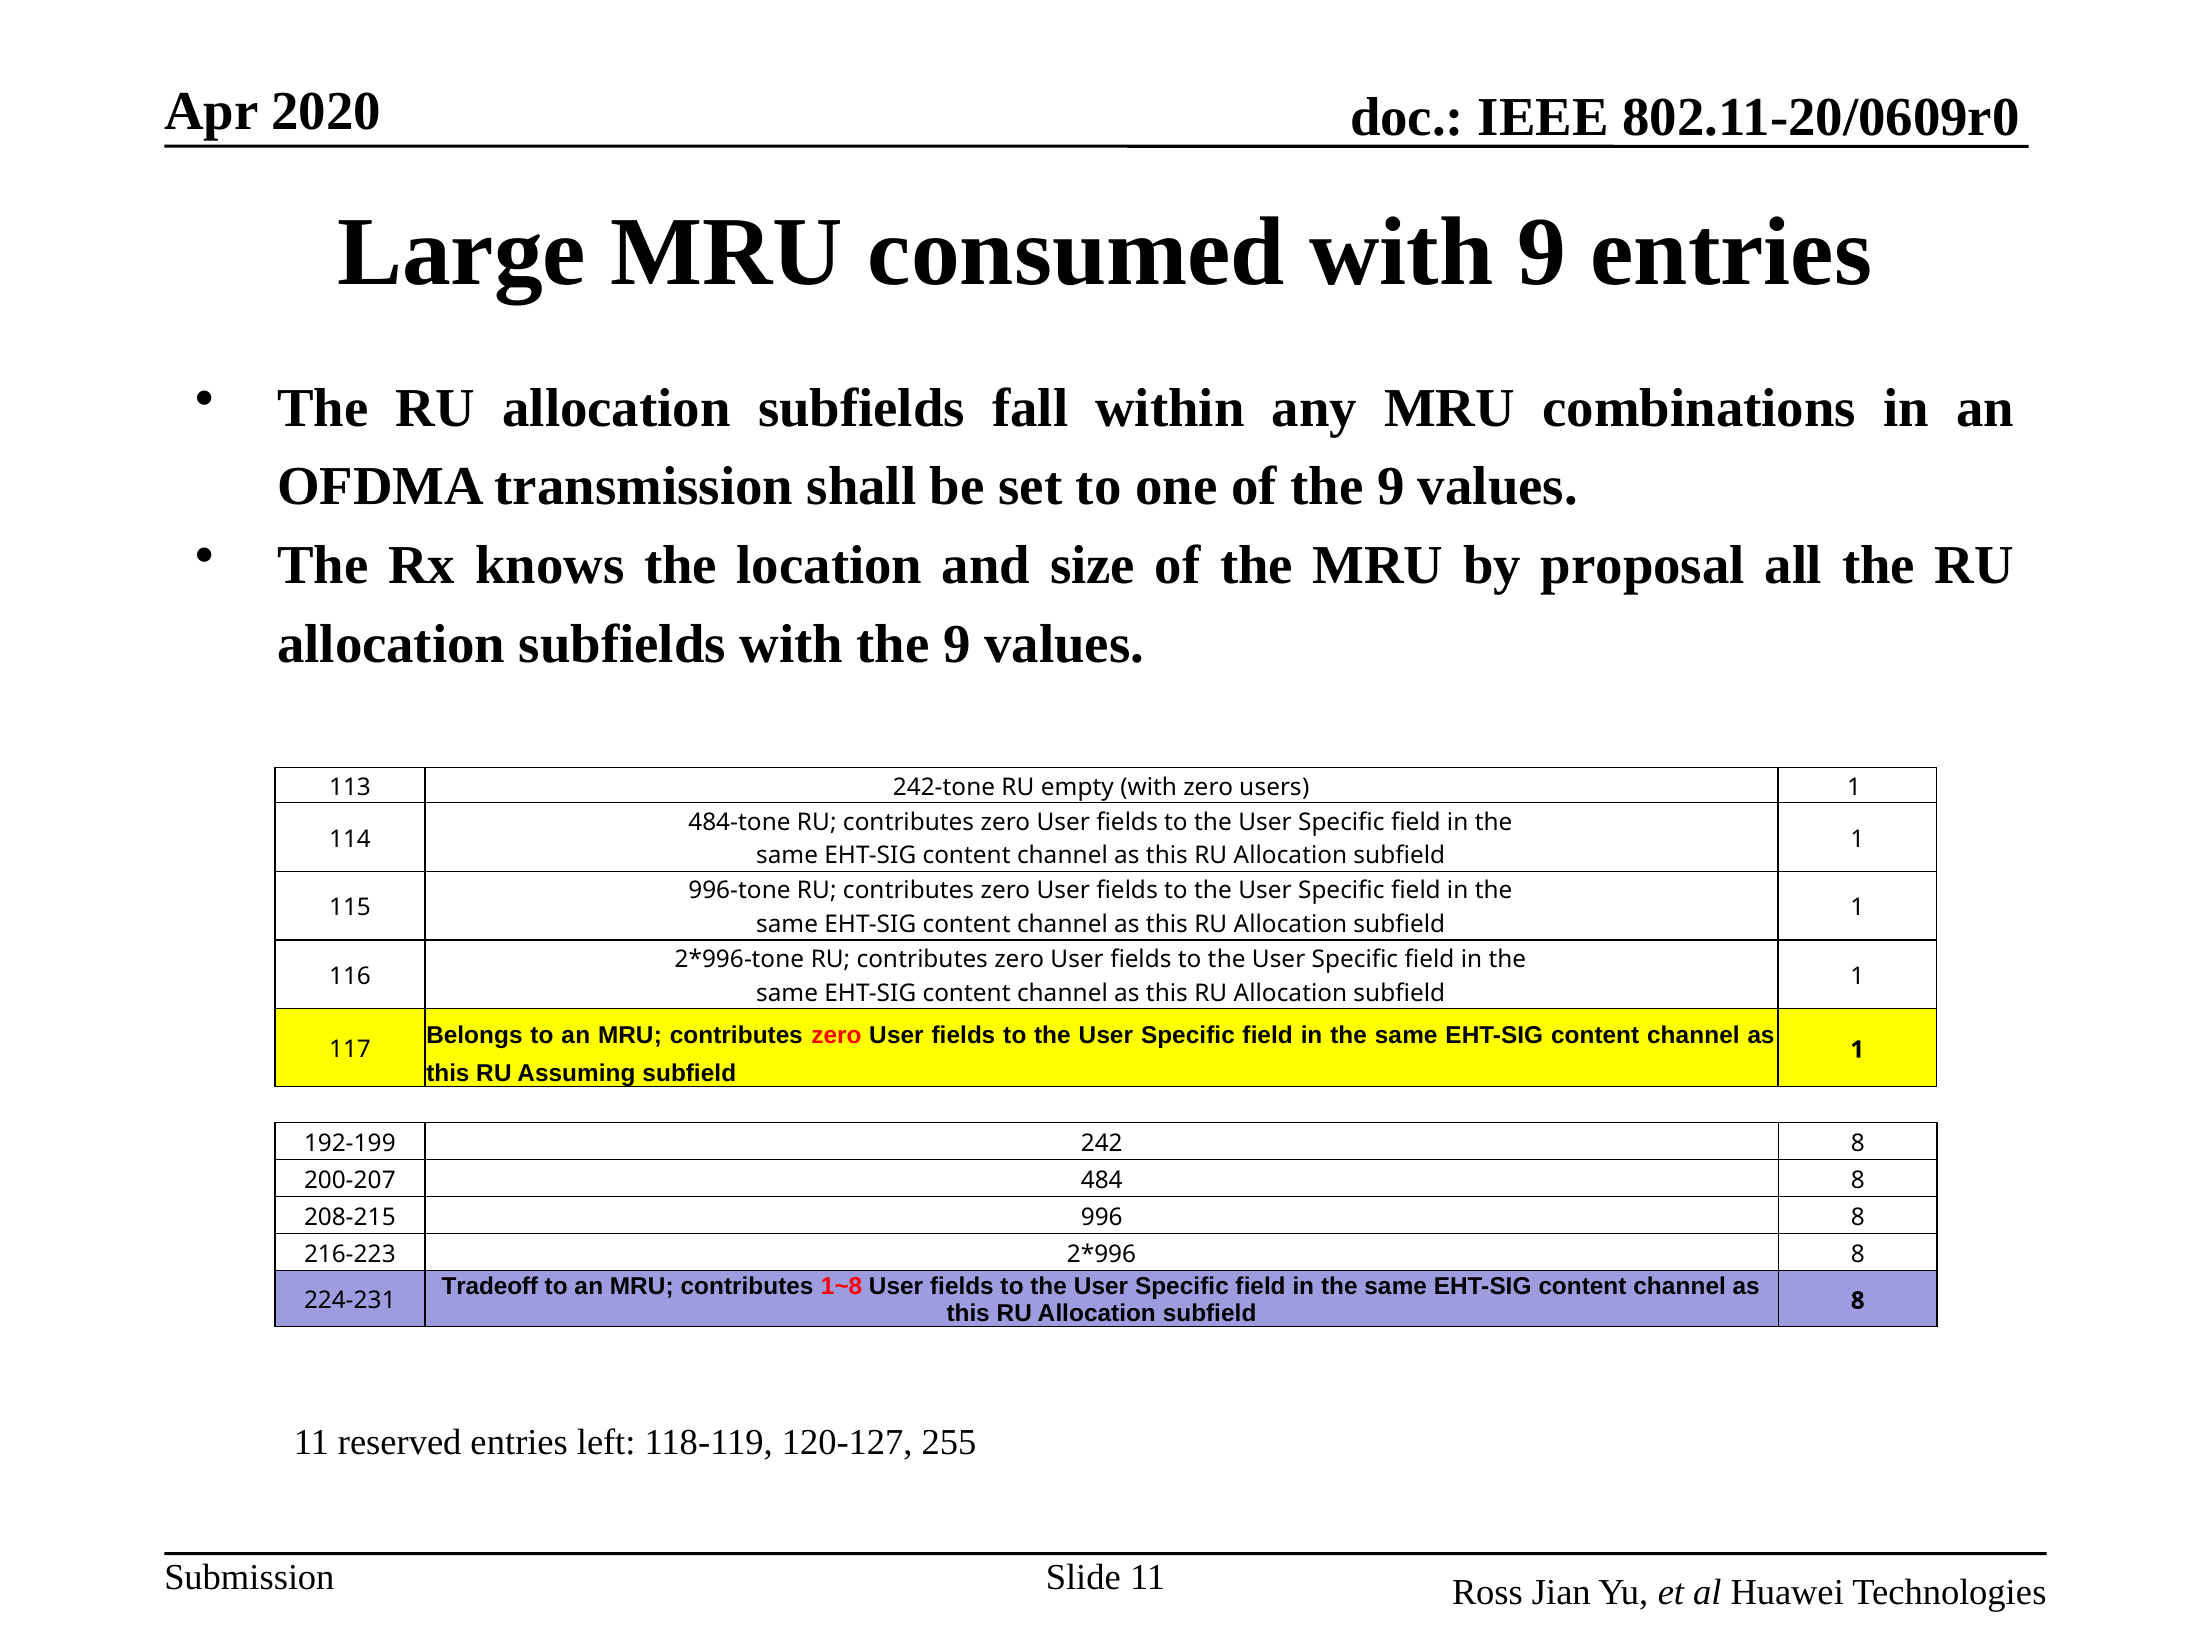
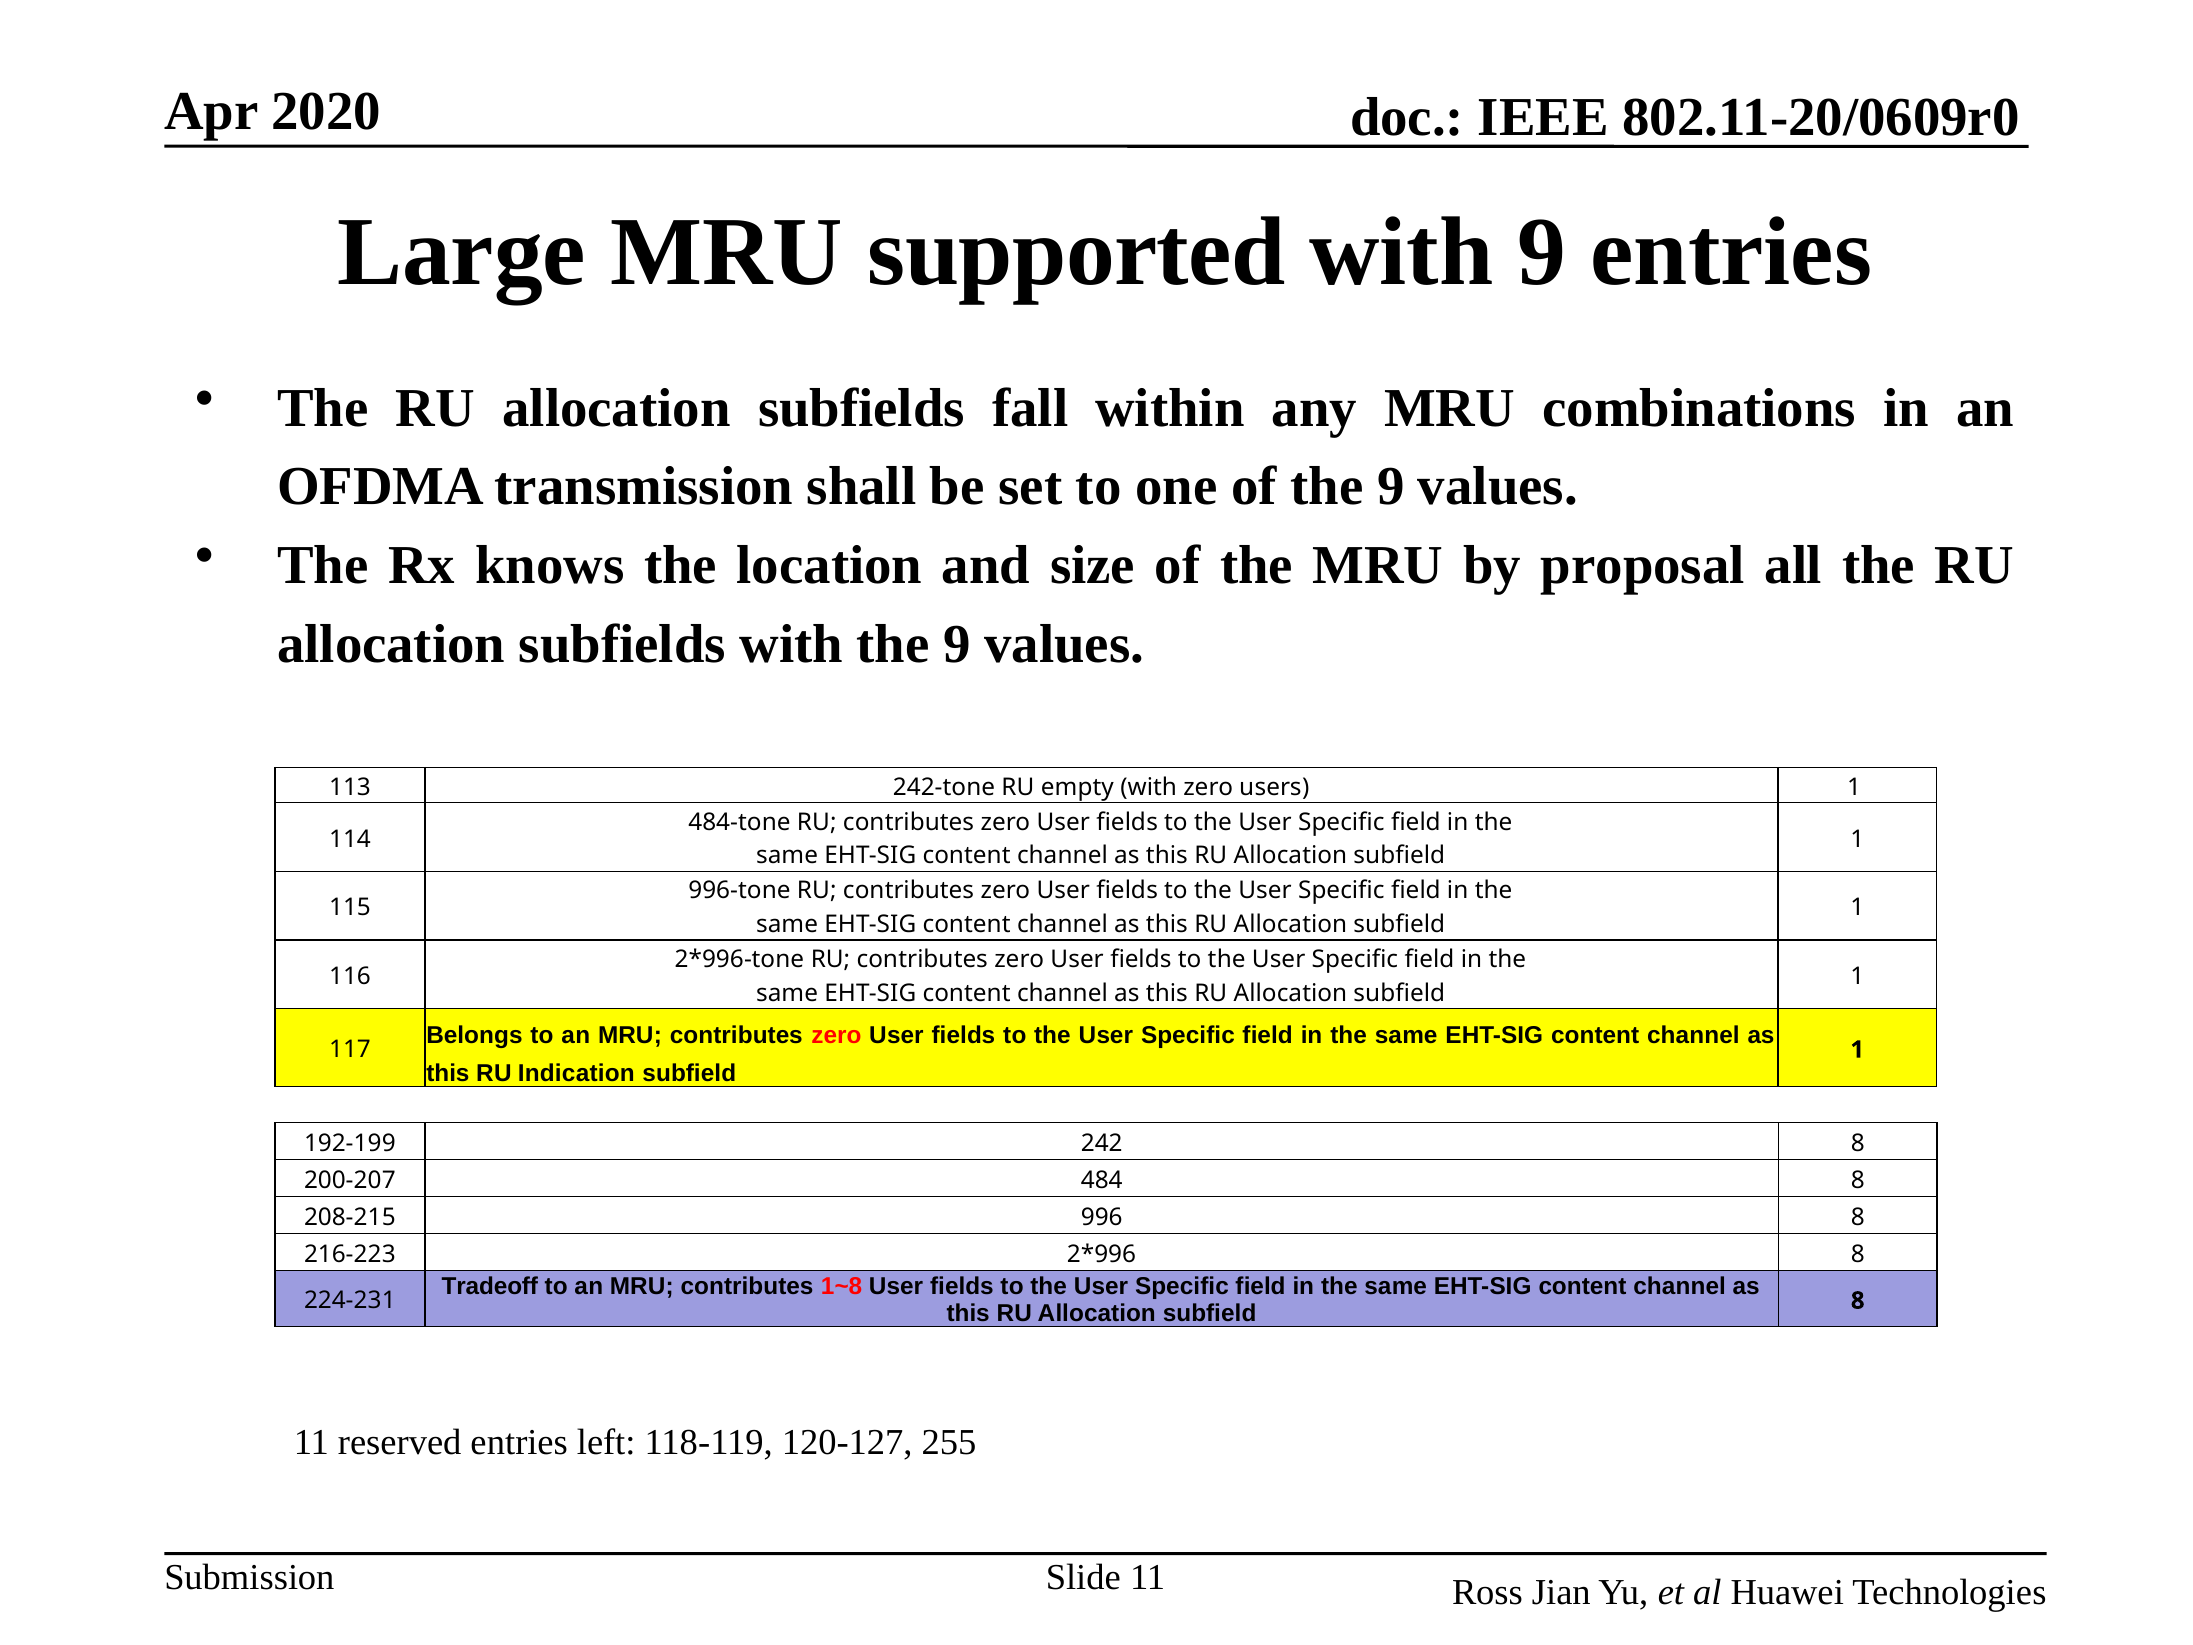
consumed: consumed -> supported
Assuming: Assuming -> Indication
